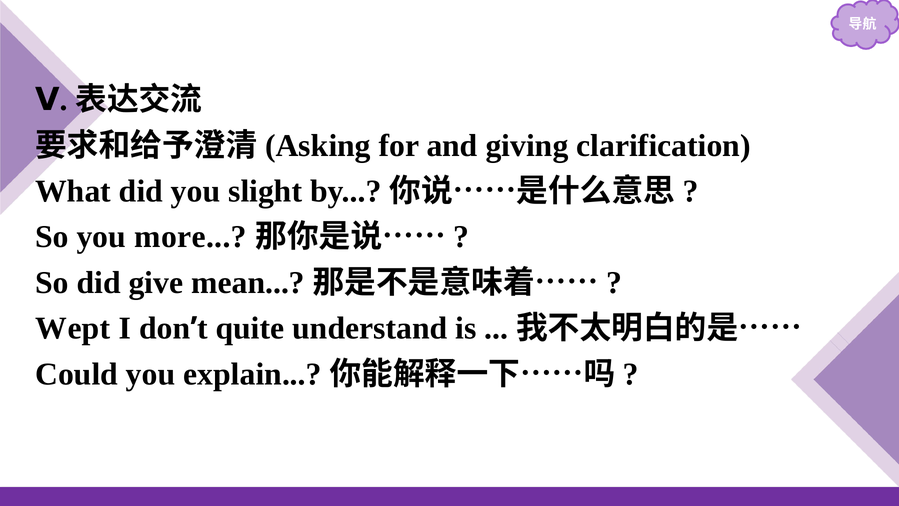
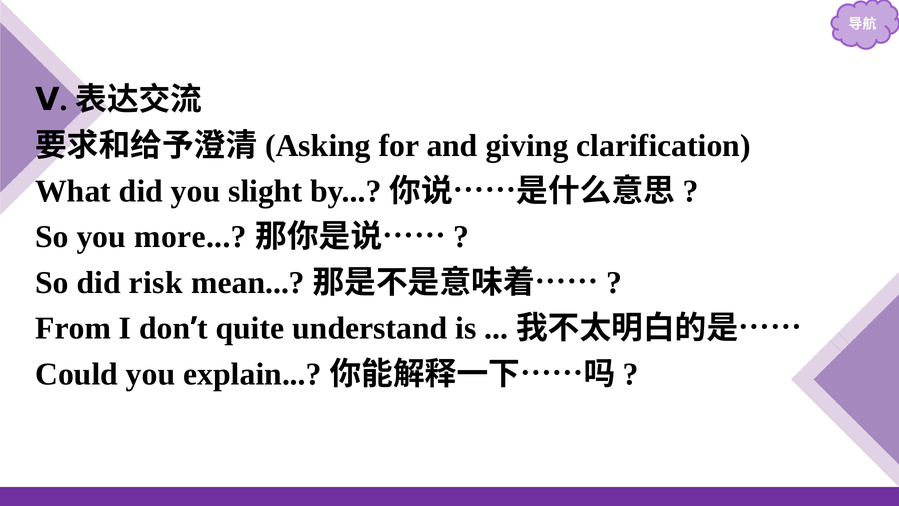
give: give -> risk
Wept: Wept -> From
